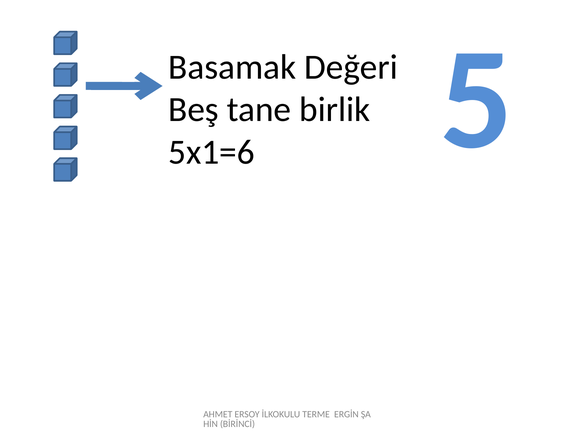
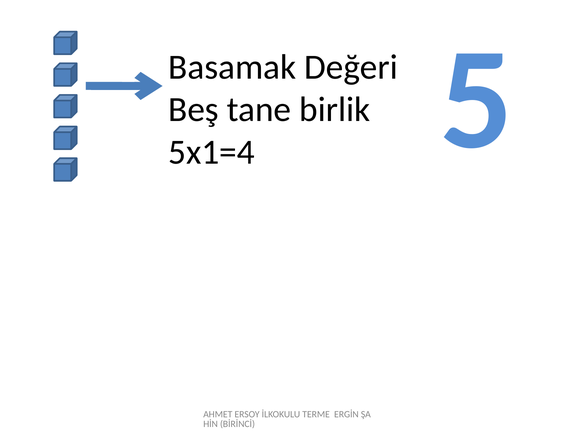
5x1=6: 5x1=6 -> 5x1=4
